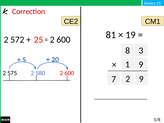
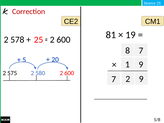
572: 572 -> 578
8 3: 3 -> 7
